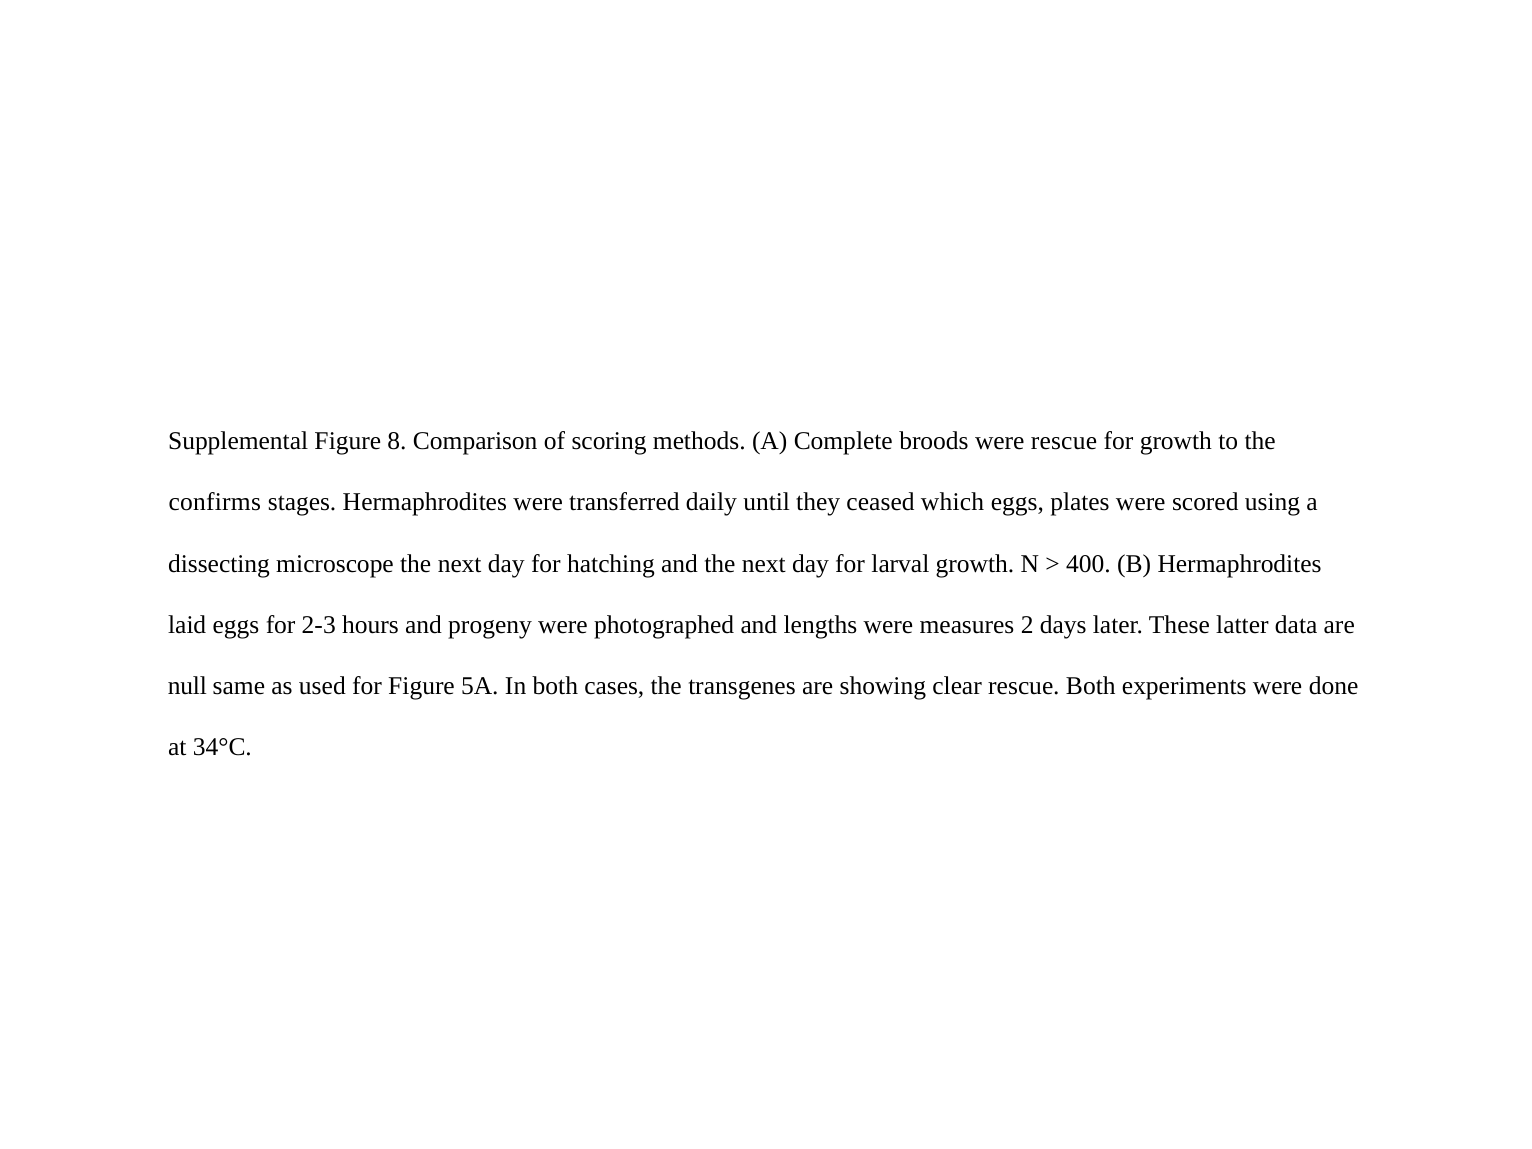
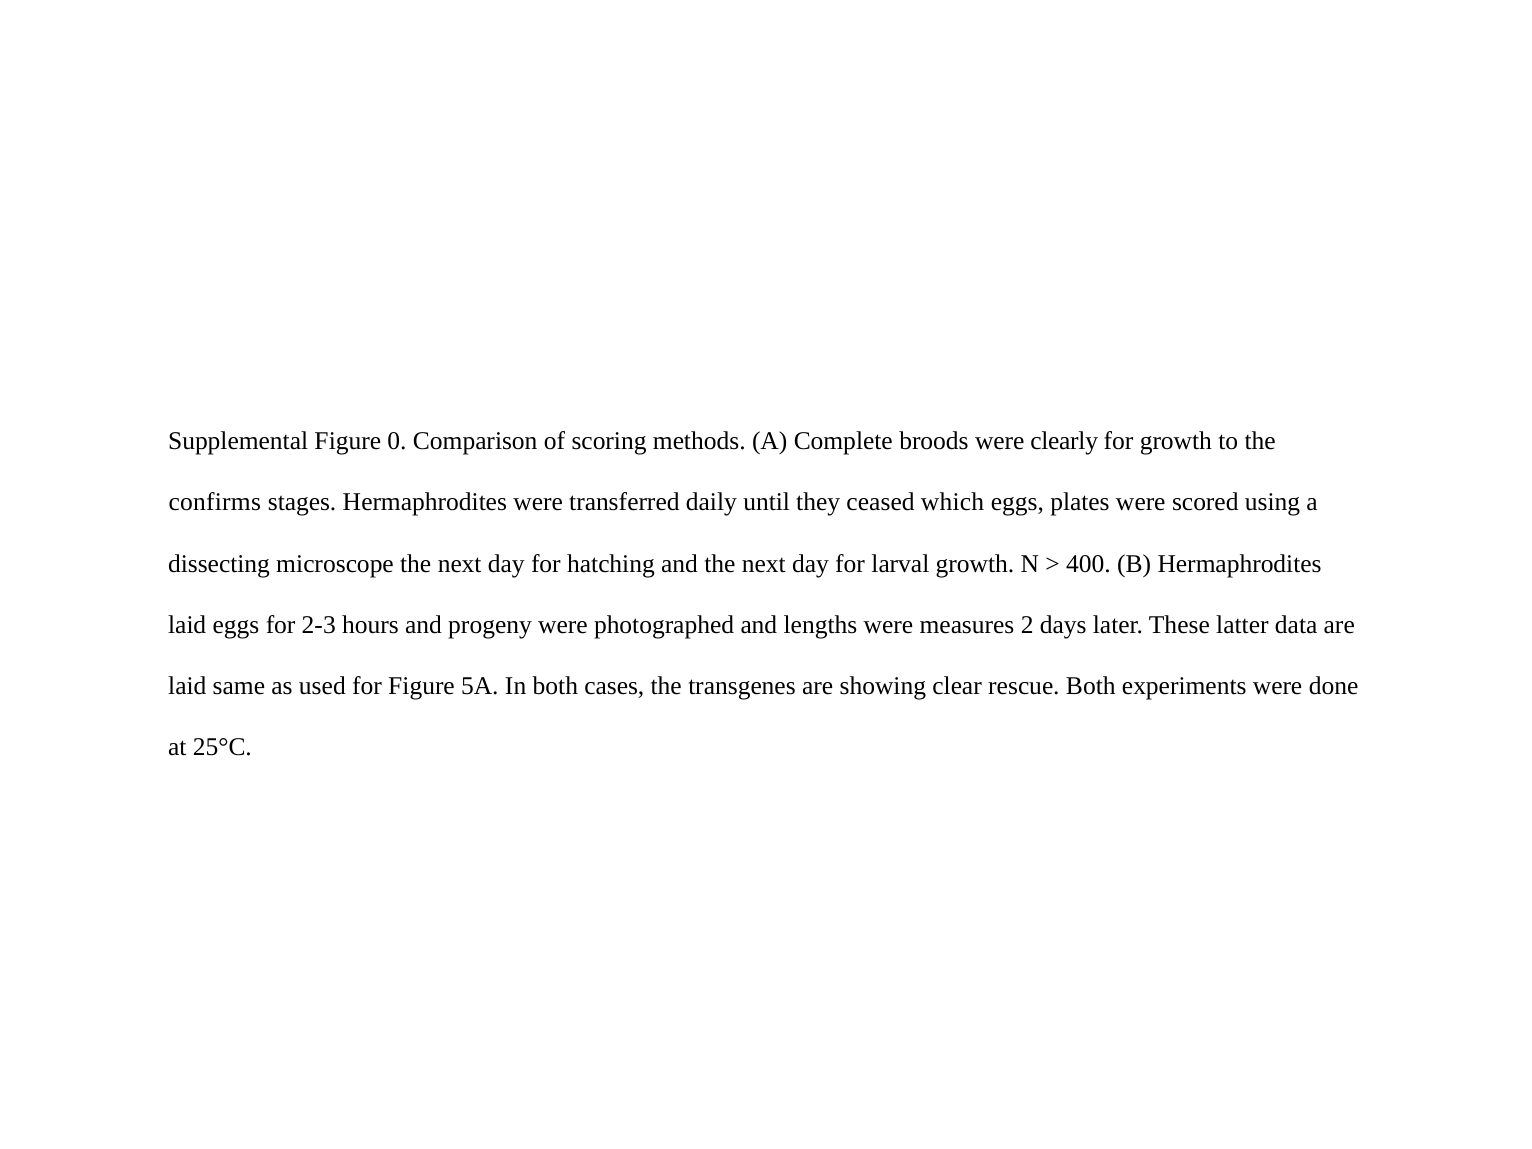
8: 8 -> 0
were rescue: rescue -> clearly
null at (187, 686): null -> laid
34°C: 34°C -> 25°C
